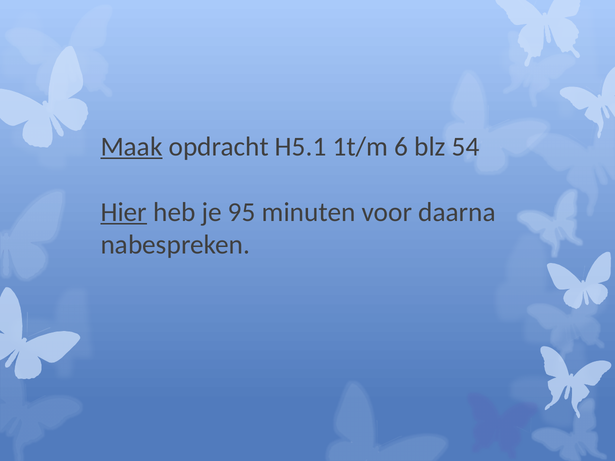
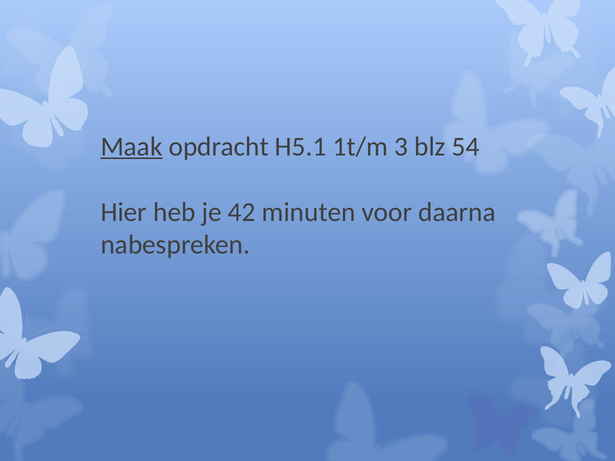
6: 6 -> 3
Hier underline: present -> none
95: 95 -> 42
